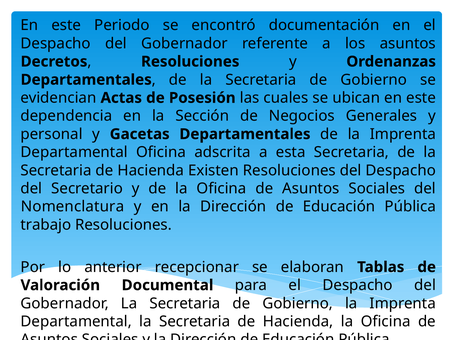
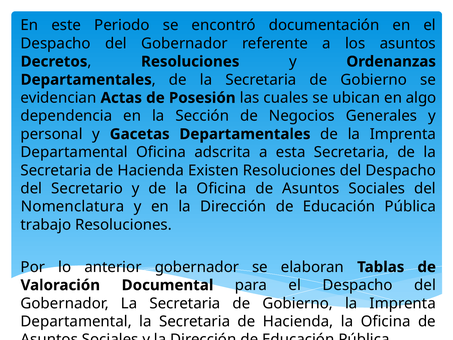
ubican en este: este -> algo
anterior recepcionar: recepcionar -> gobernador
